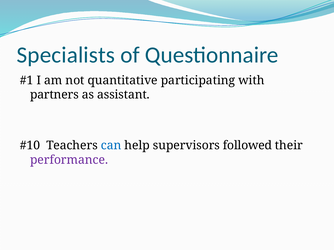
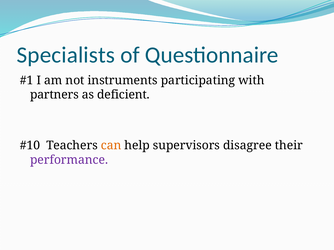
quantitative: quantitative -> instruments
assistant: assistant -> deficient
can colour: blue -> orange
followed: followed -> disagree
